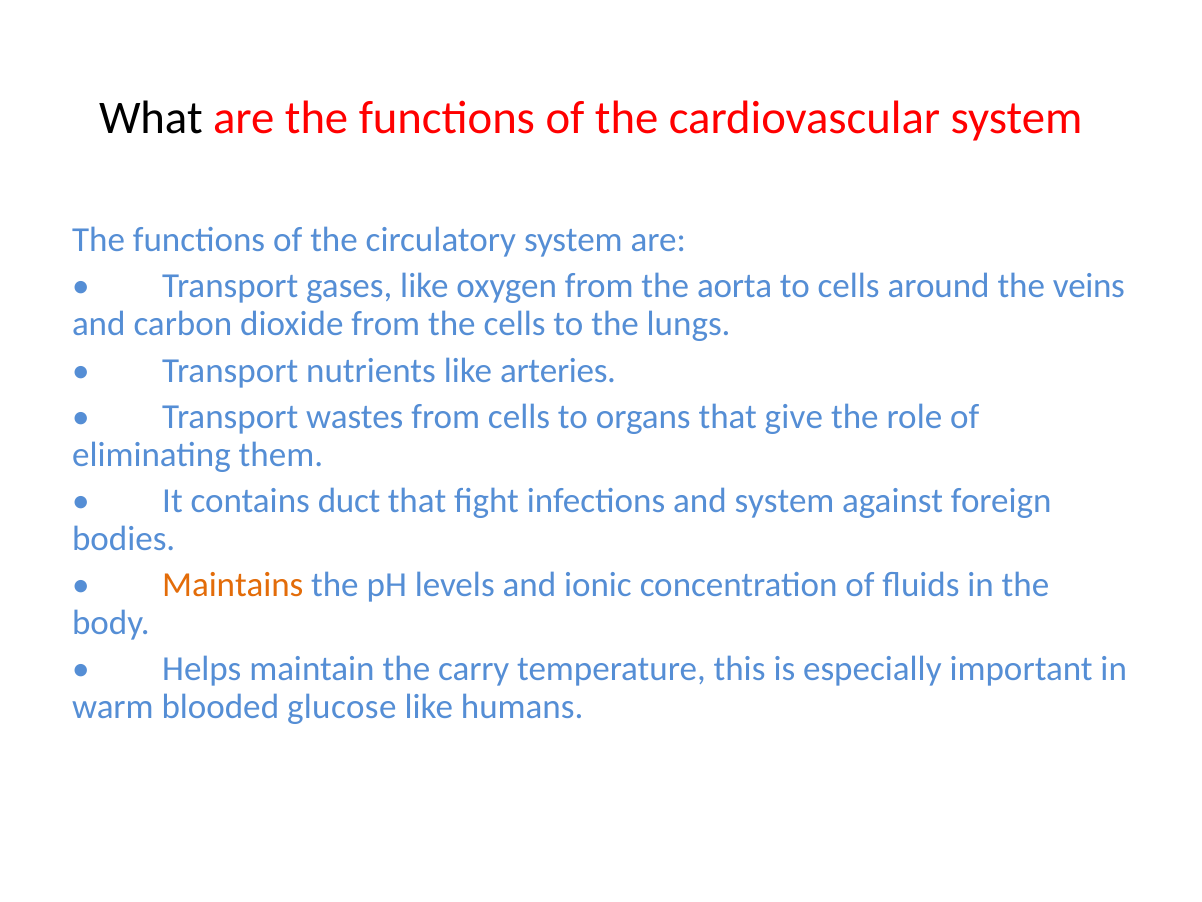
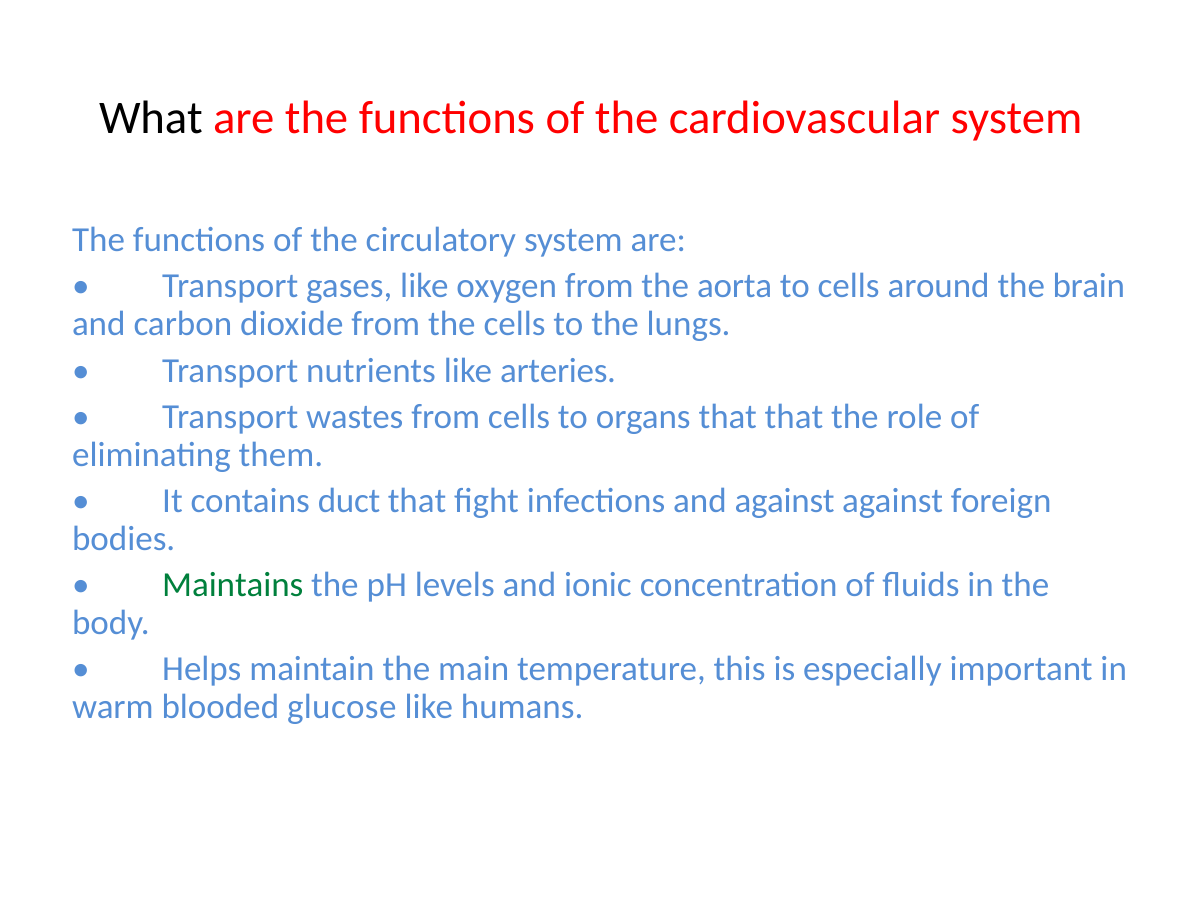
veins: veins -> brain
that give: give -> that
and system: system -> against
Maintains colour: orange -> green
carry: carry -> main
